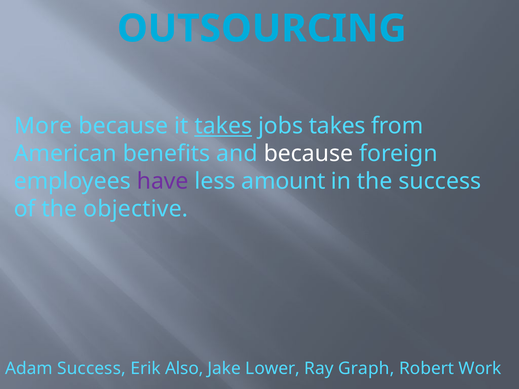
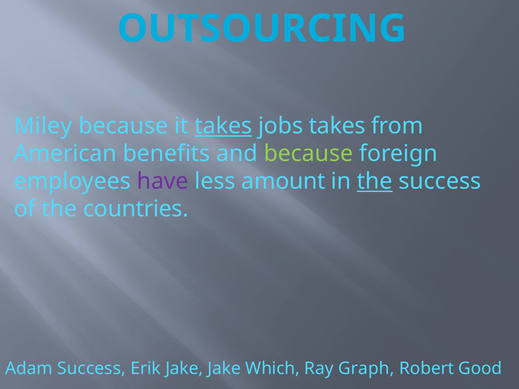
More: More -> Miley
because at (308, 154) colour: white -> light green
the at (375, 181) underline: none -> present
objective: objective -> countries
Erik Also: Also -> Jake
Lower: Lower -> Which
Work: Work -> Good
